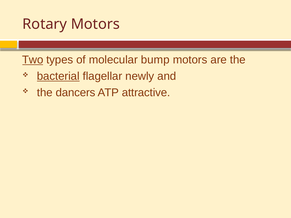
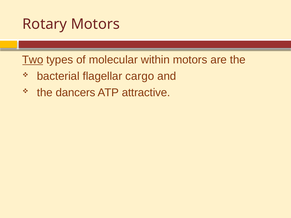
bump: bump -> within
bacterial underline: present -> none
newly: newly -> cargo
